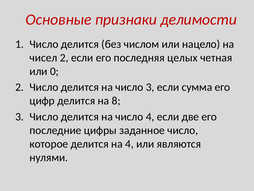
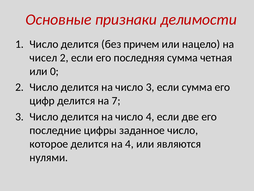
числом: числом -> причем
последняя целых: целых -> сумма
8: 8 -> 7
